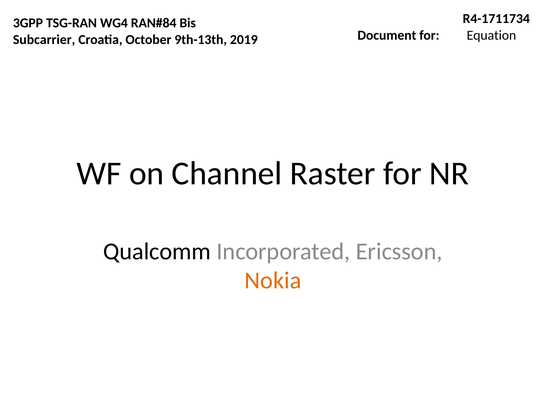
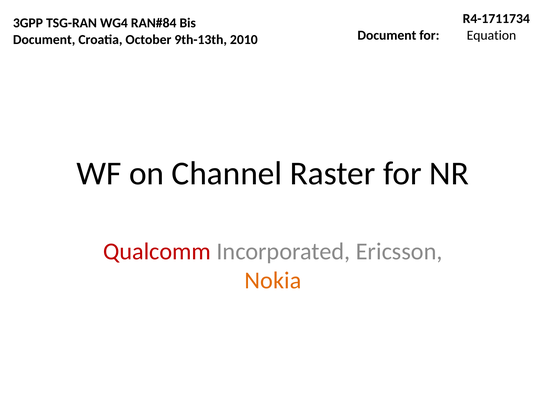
Subcarrier at (44, 39): Subcarrier -> Document
2019: 2019 -> 2010
Qualcomm colour: black -> red
